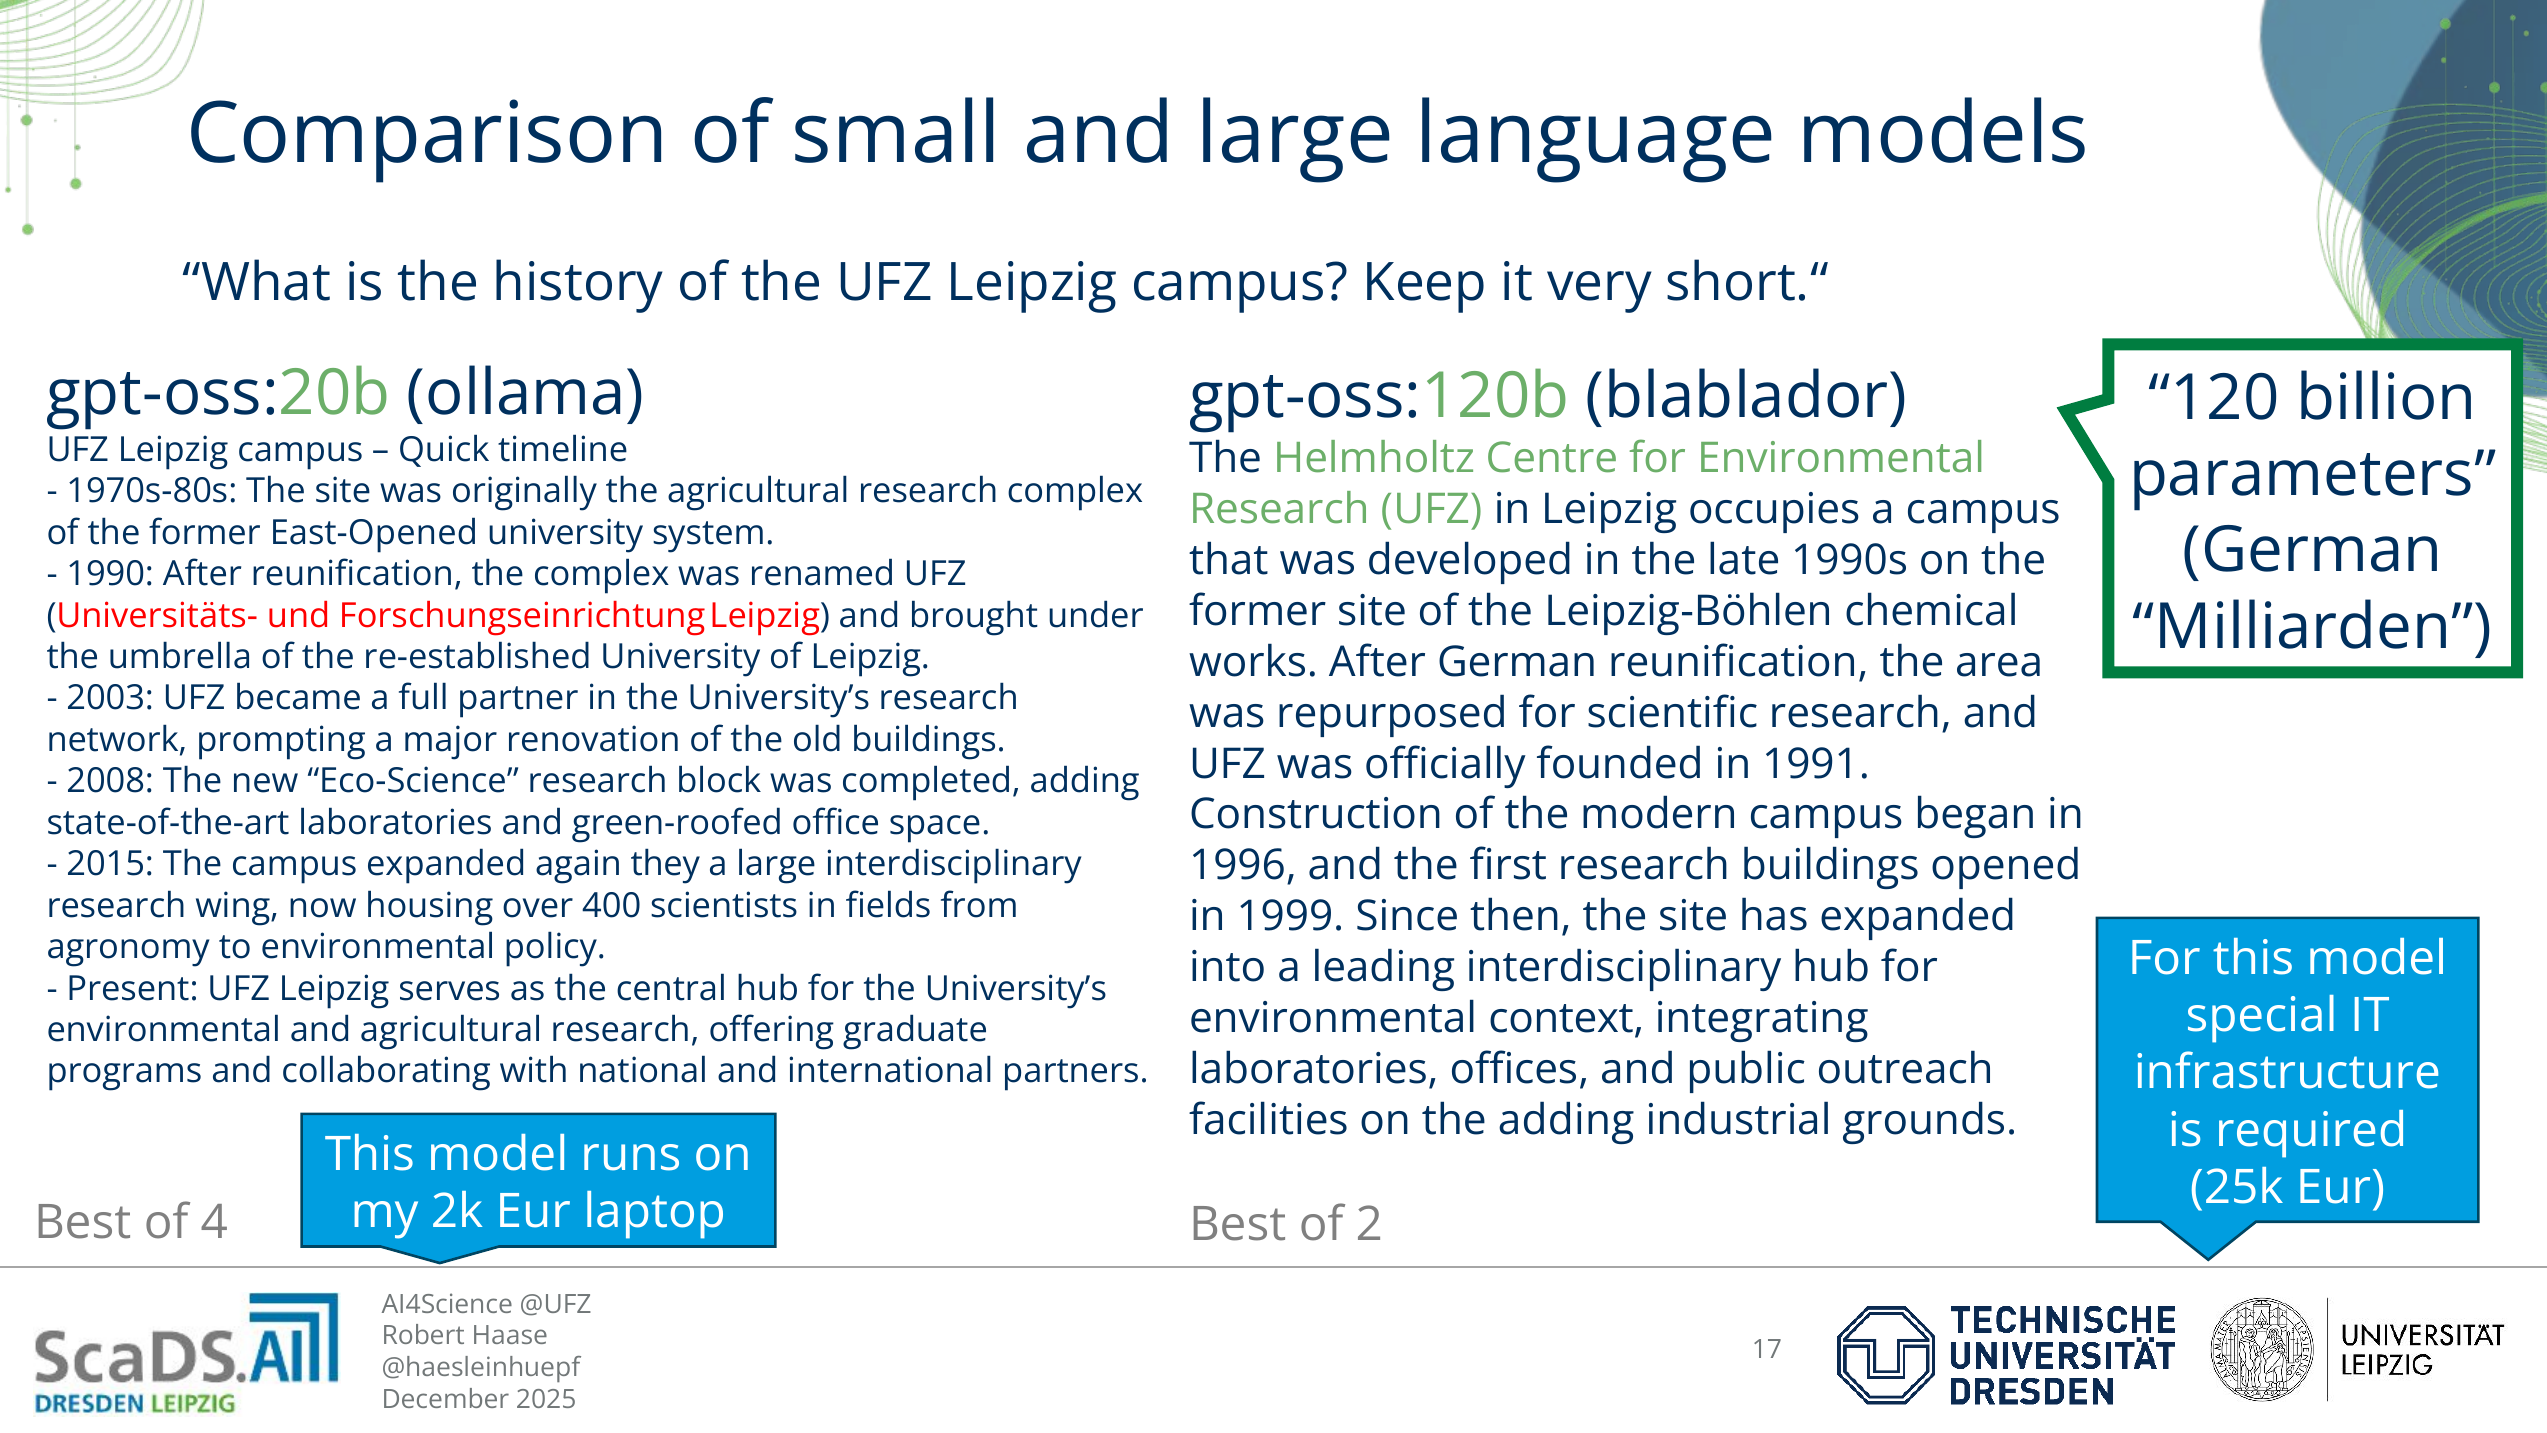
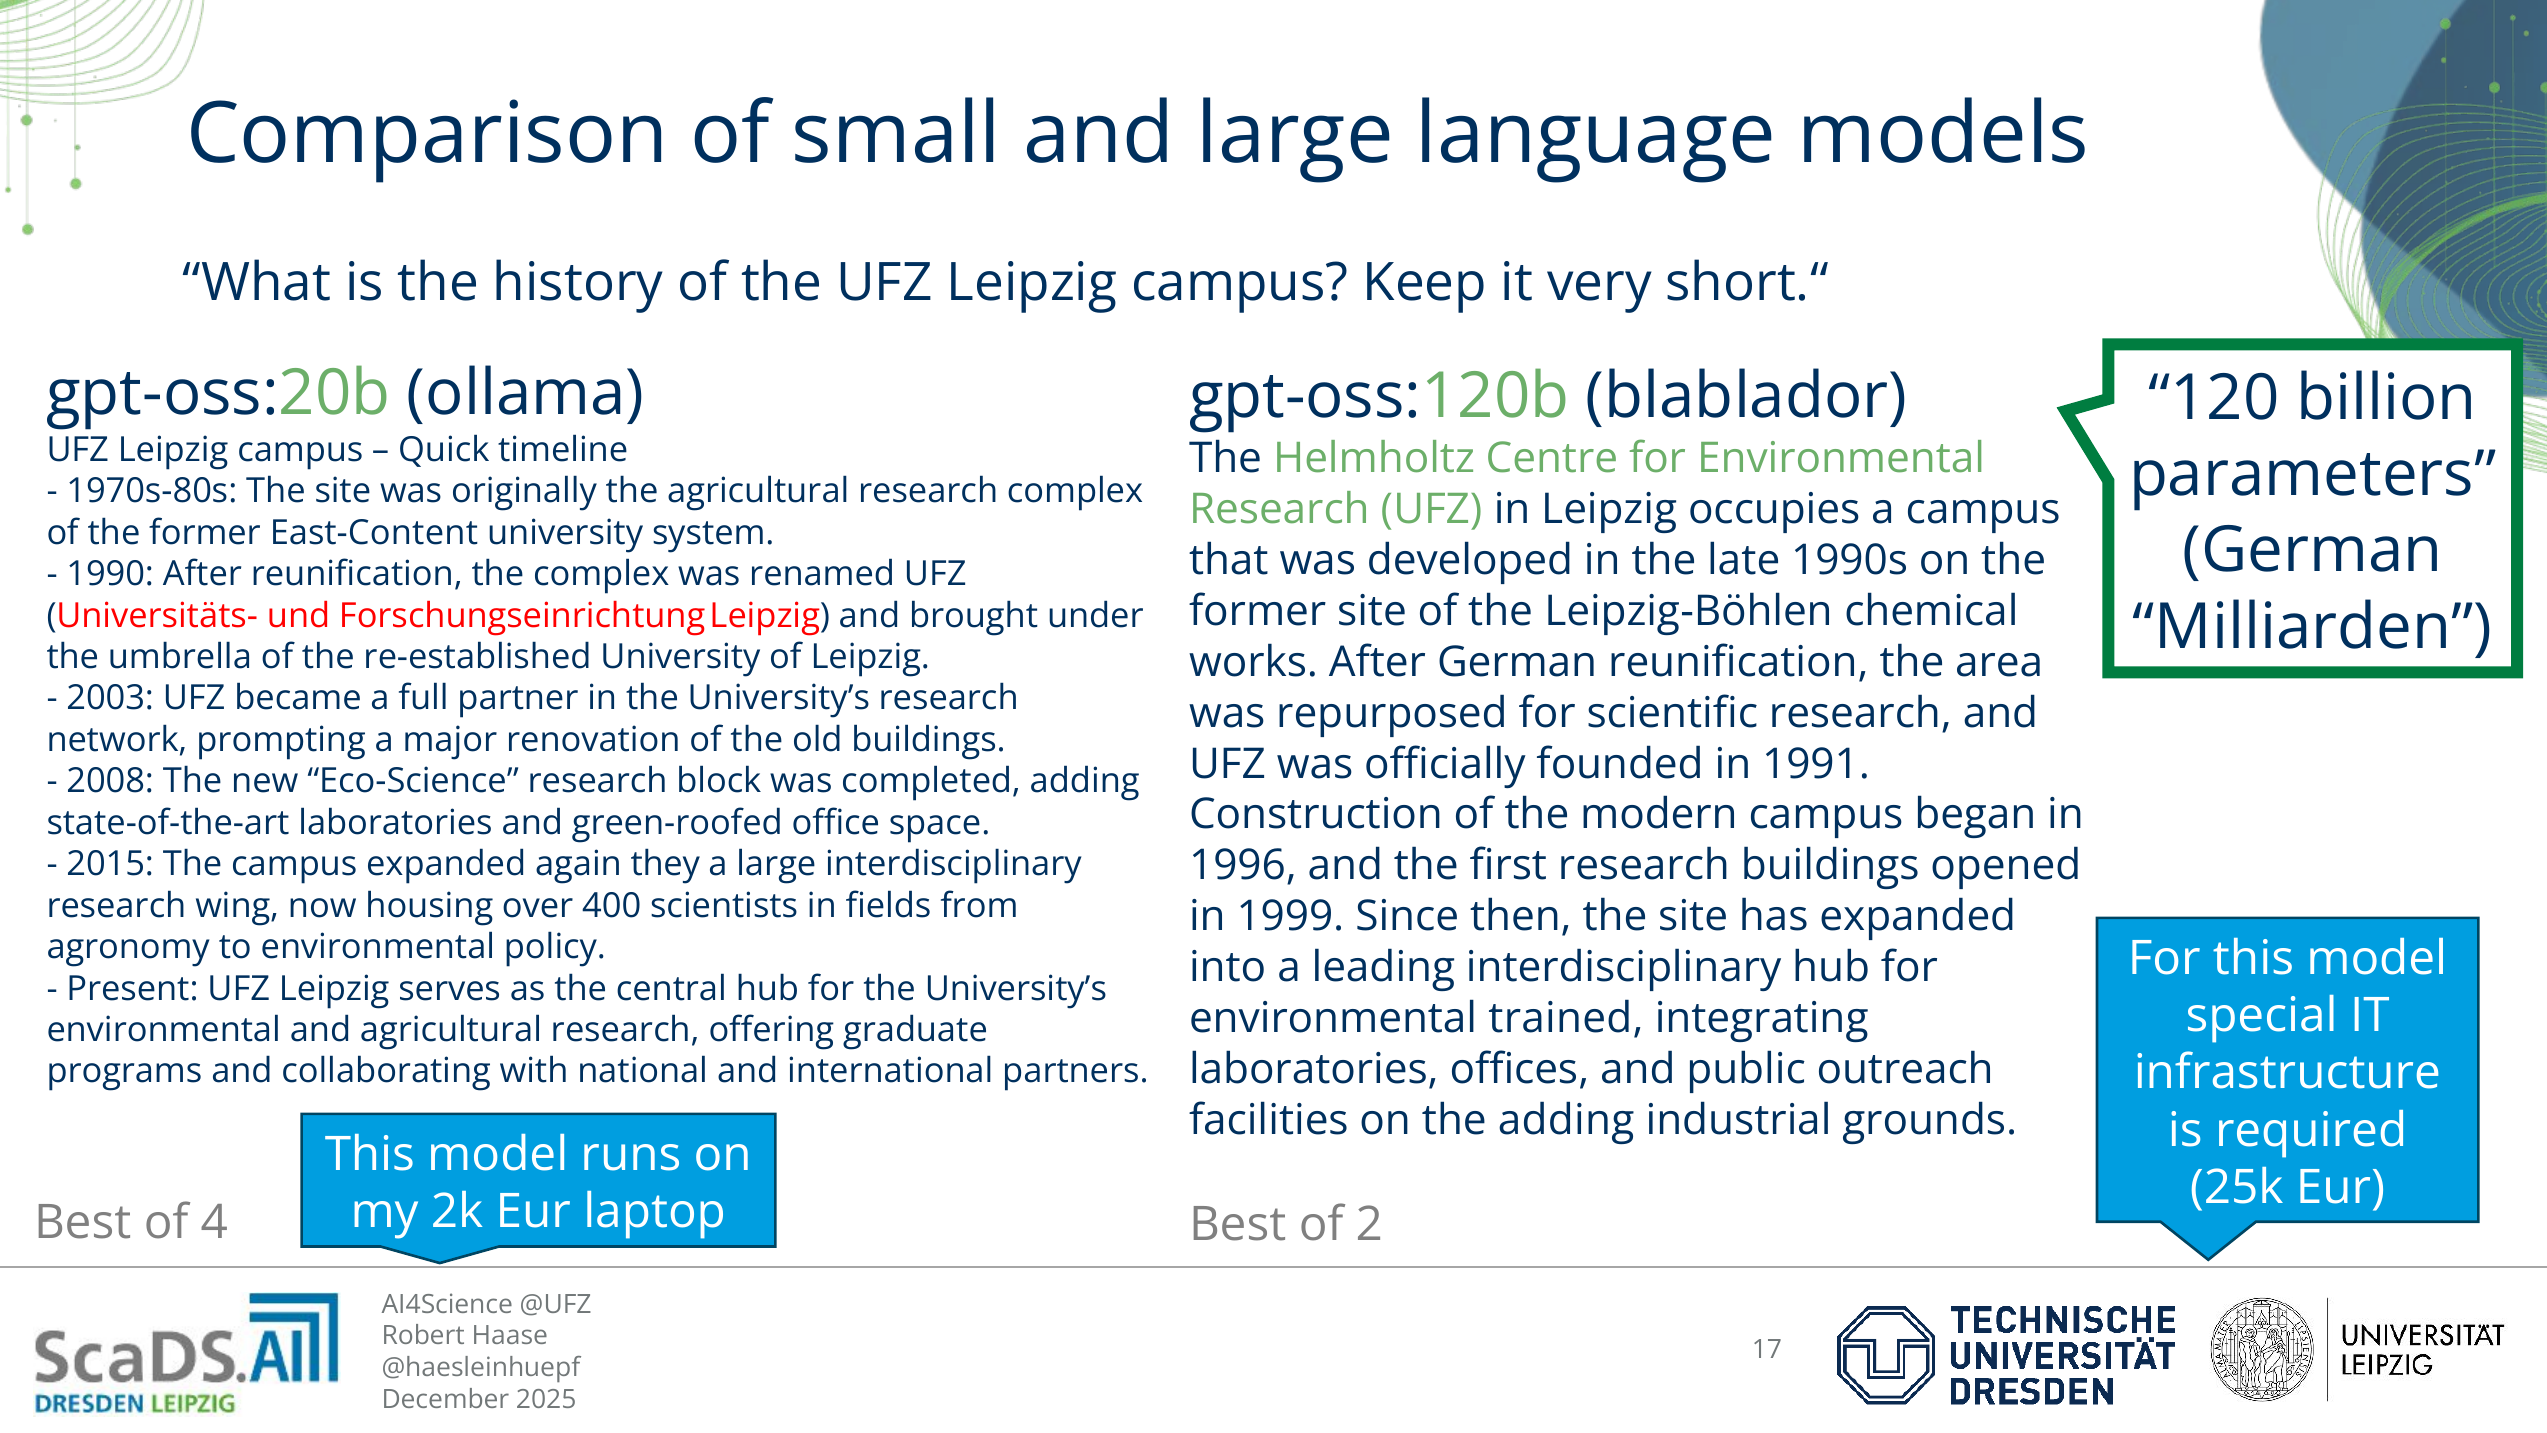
Opened at (413, 533): Opened -> Content
context: context -> trained
